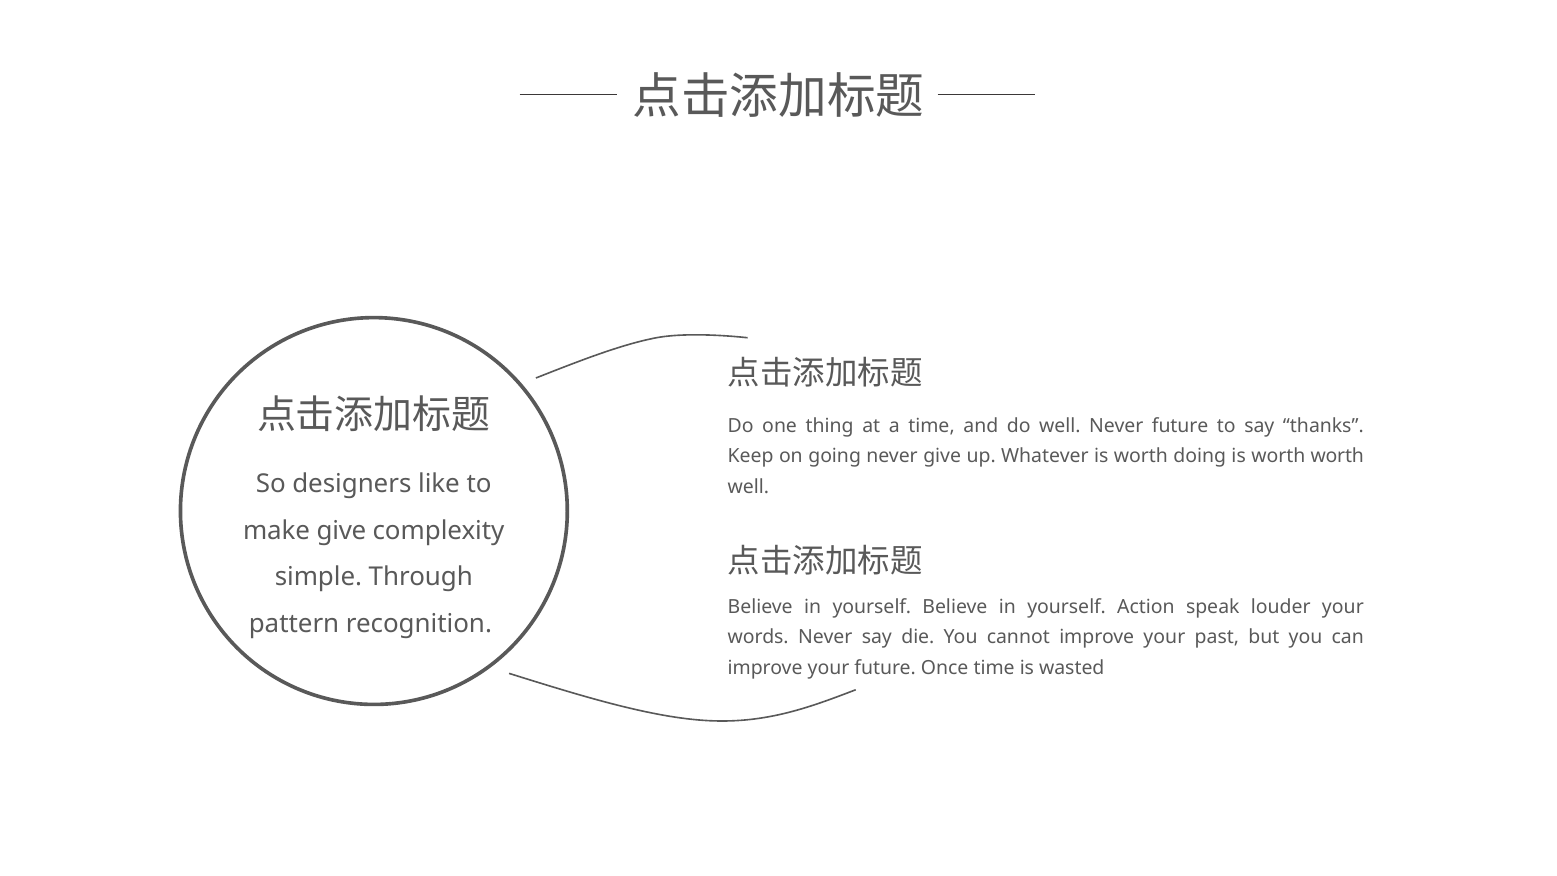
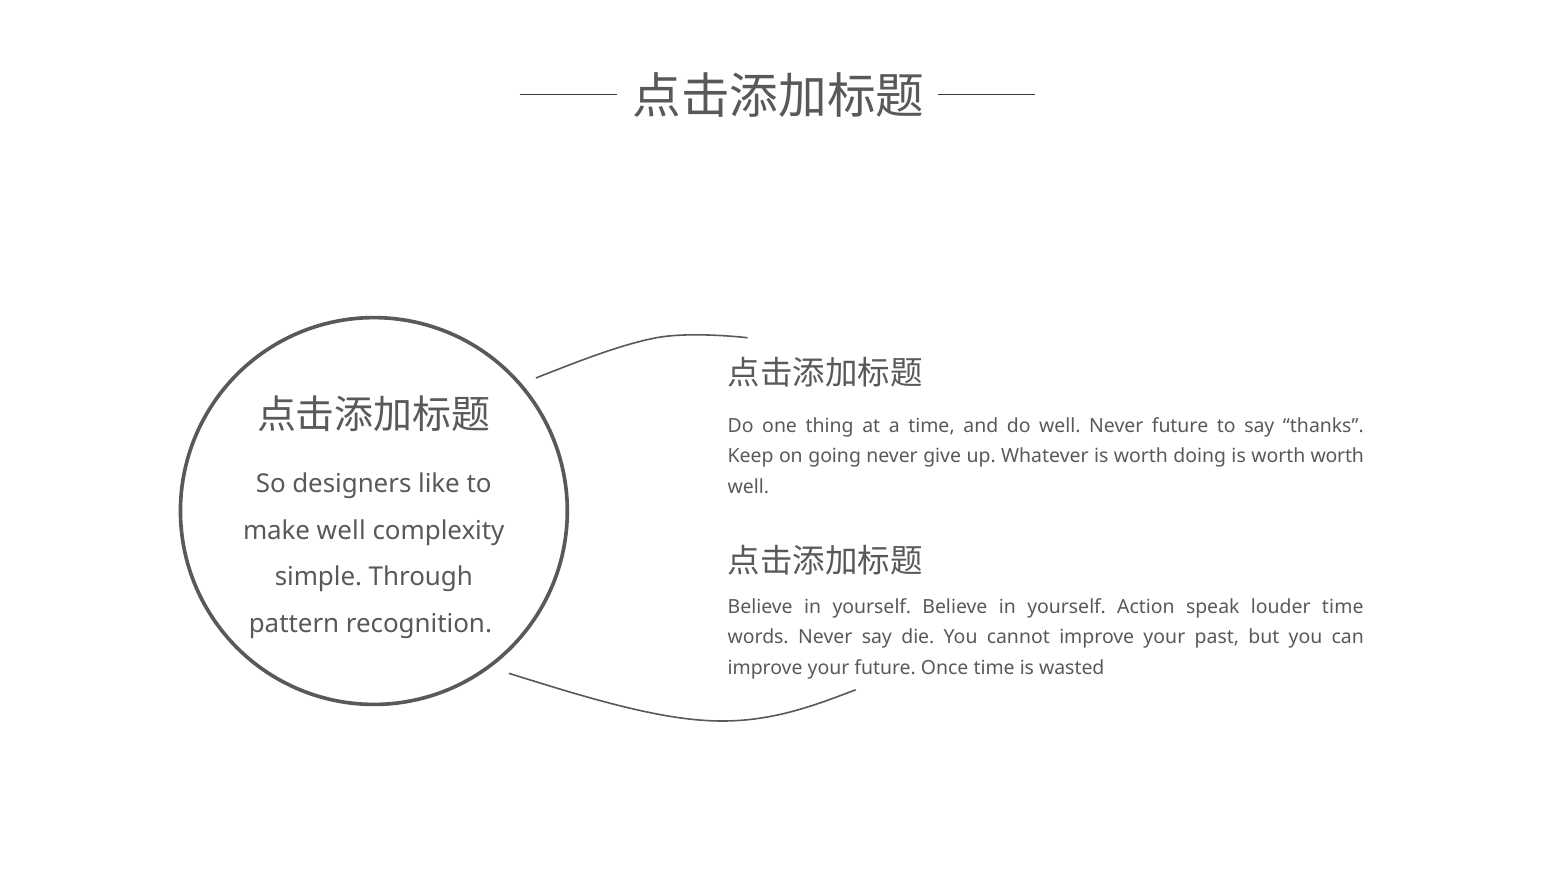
make give: give -> well
louder your: your -> time
